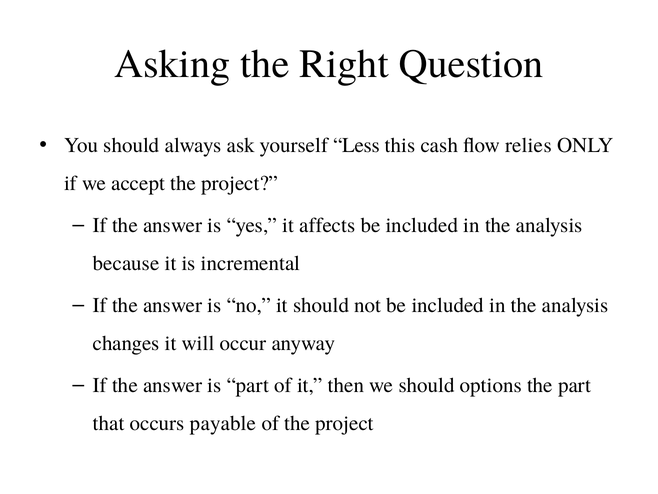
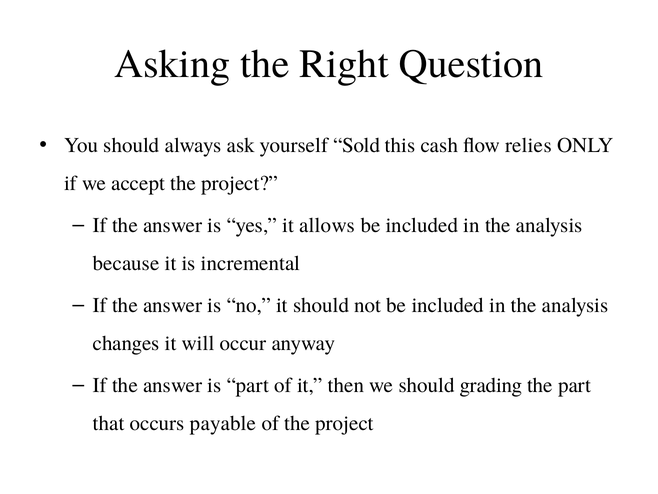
Less: Less -> Sold
affects: affects -> allows
options: options -> grading
